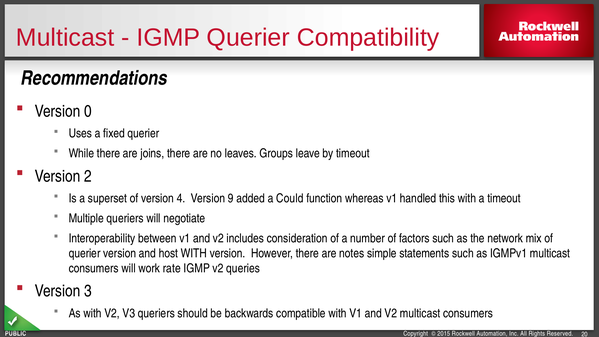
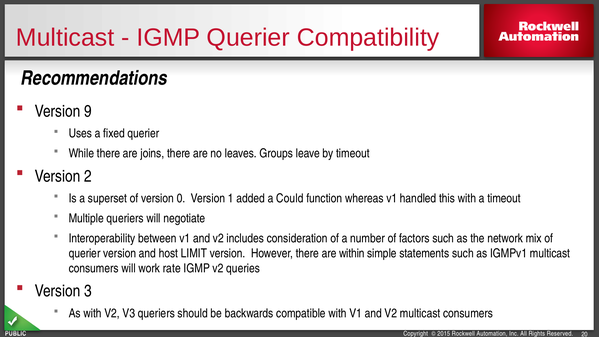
0: 0 -> 9
4: 4 -> 0
9: 9 -> 1
host WITH: WITH -> LIMIT
notes: notes -> within
